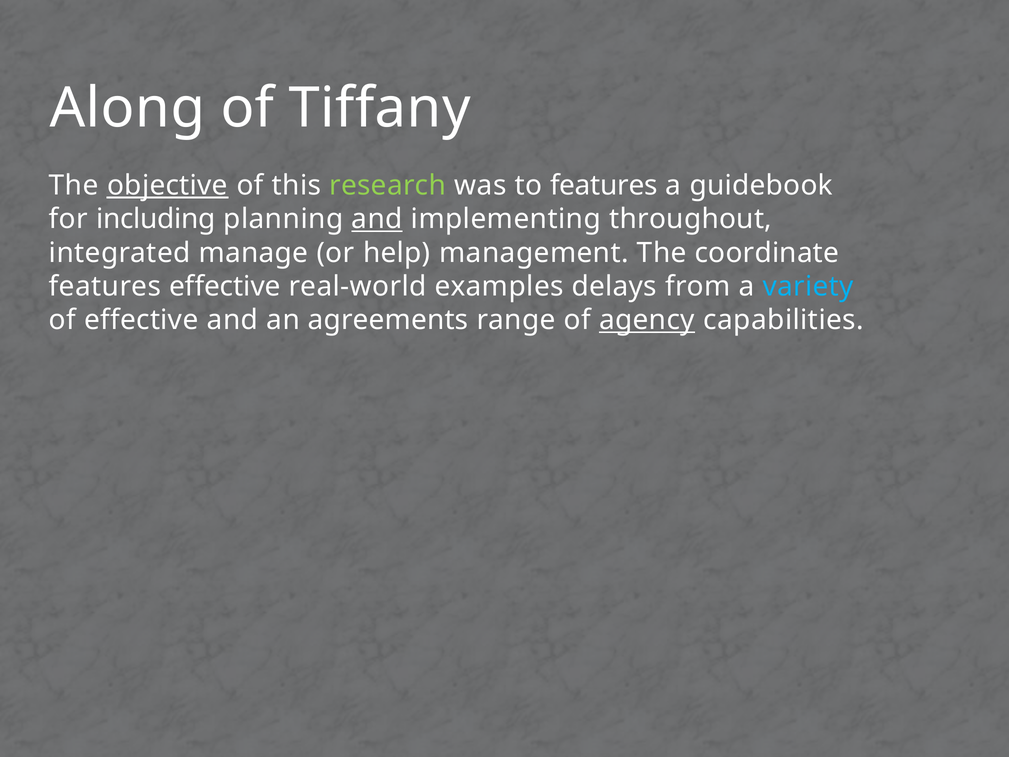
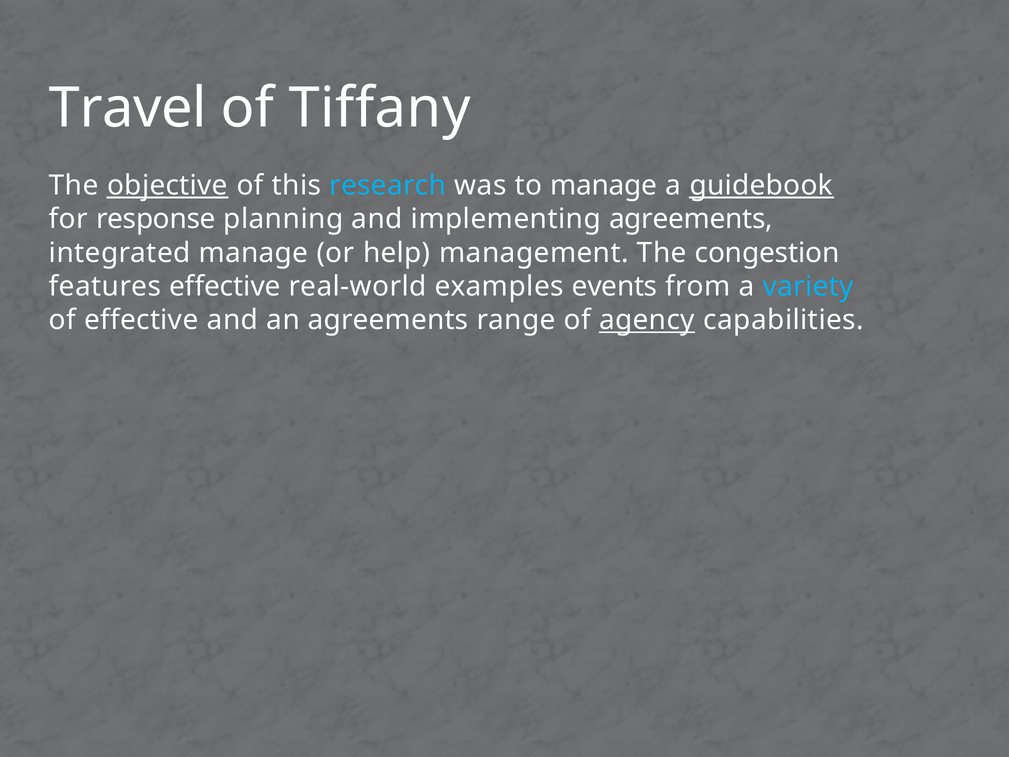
Along: Along -> Travel
research colour: light green -> light blue
to features: features -> manage
guidebook underline: none -> present
including: including -> response
and at (377, 219) underline: present -> none
implementing throughout: throughout -> agreements
coordinate: coordinate -> congestion
delays: delays -> events
